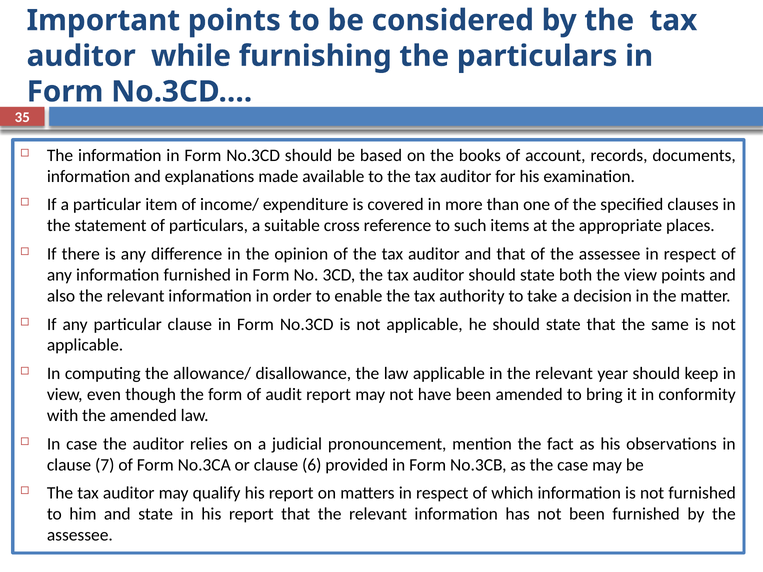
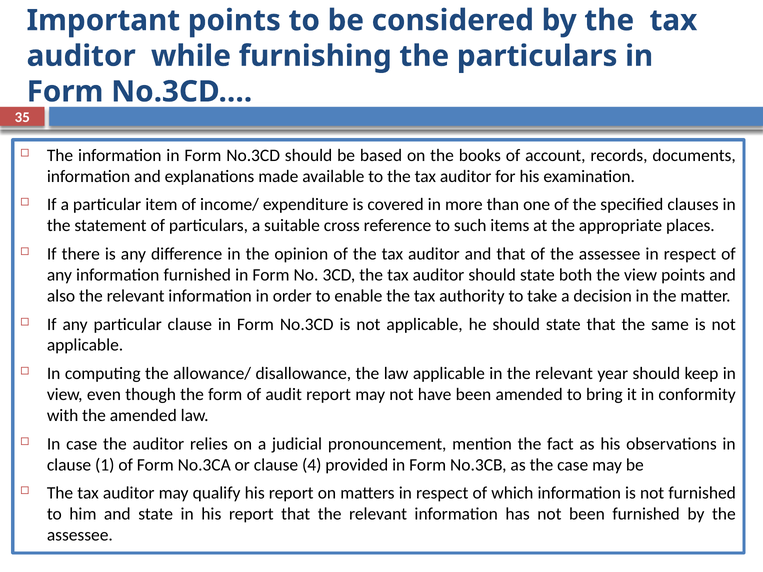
7: 7 -> 1
6: 6 -> 4
